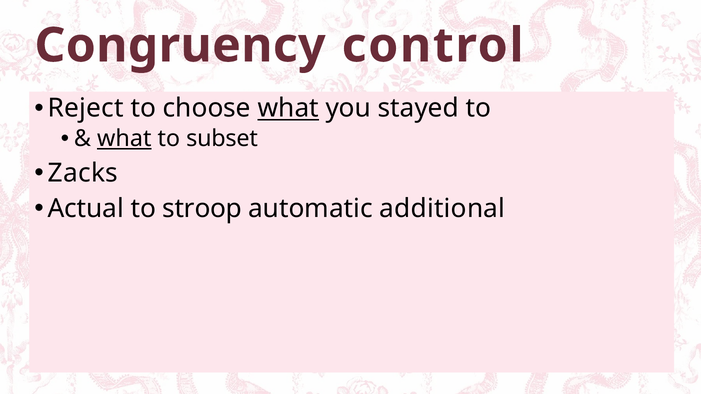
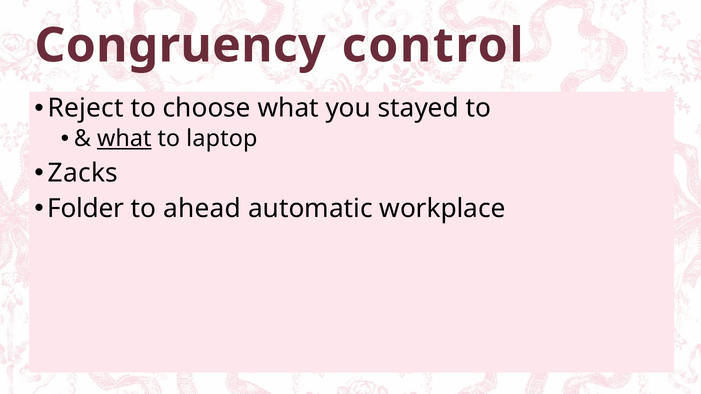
what at (288, 108) underline: present -> none
subset: subset -> laptop
Actual: Actual -> Folder
stroop: stroop -> ahead
additional: additional -> workplace
